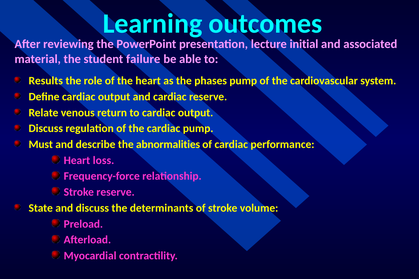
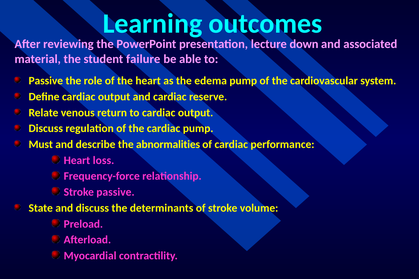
initial: initial -> down
Results at (46, 81): Results -> Passive
phases: phases -> edema
Stroke reserve: reserve -> passive
